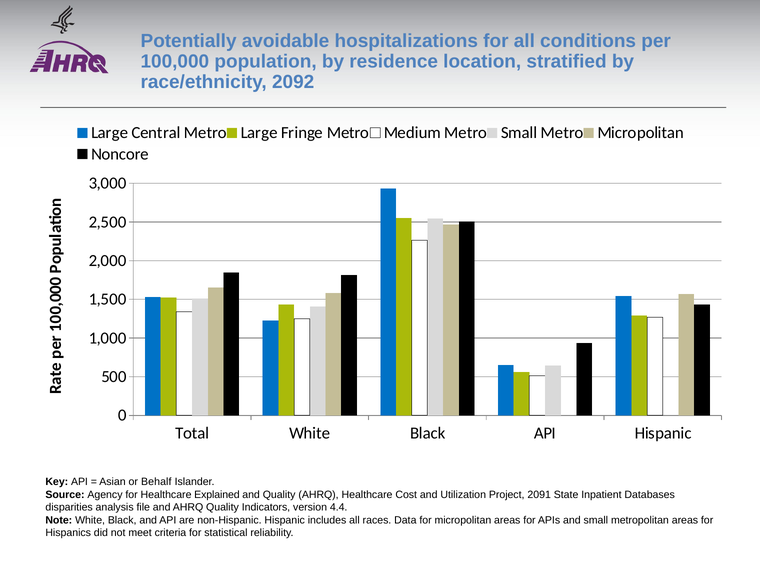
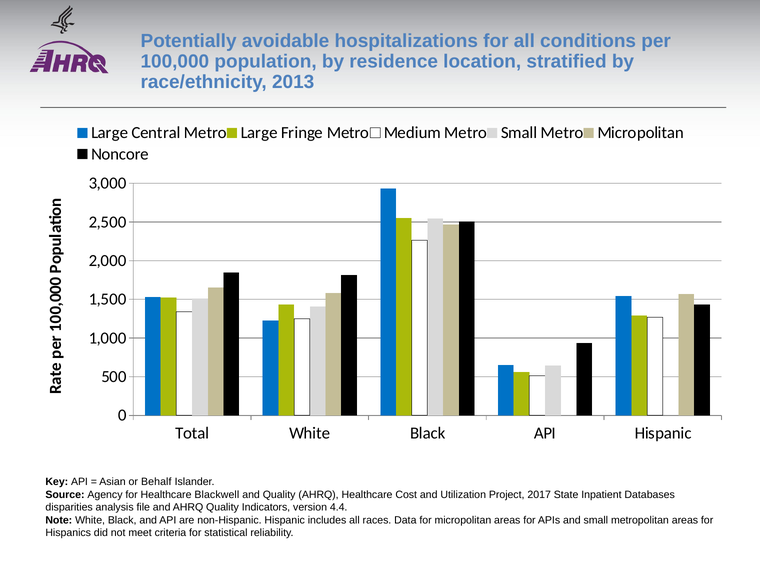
2092: 2092 -> 2013
Explained: Explained -> Blackwell
2091: 2091 -> 2017
